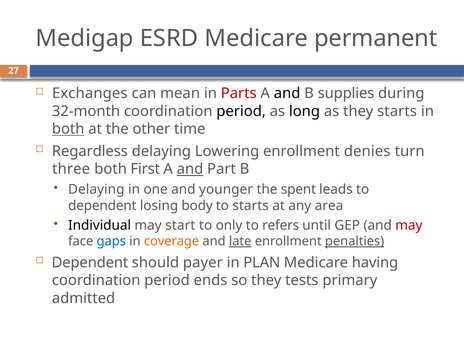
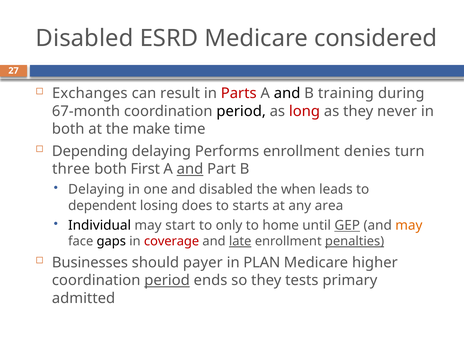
Medigap at (85, 38): Medigap -> Disabled
permanent: permanent -> considered
mean: mean -> result
supplies: supplies -> training
32-month: 32-month -> 67-month
long colour: black -> red
they starts: starts -> never
both at (68, 129) underline: present -> none
other: other -> make
Regardless: Regardless -> Depending
Lowering: Lowering -> Performs
and younger: younger -> disabled
spent: spent -> when
body: body -> does
refers: refers -> home
GEP underline: none -> present
may at (409, 226) colour: red -> orange
gaps colour: blue -> black
coverage colour: orange -> red
Dependent at (90, 263): Dependent -> Businesses
having: having -> higher
period at (167, 280) underline: none -> present
